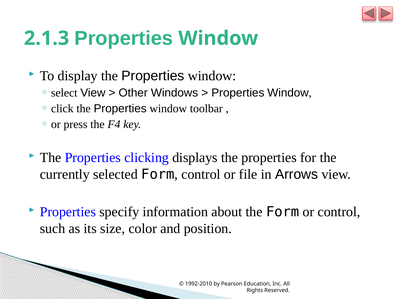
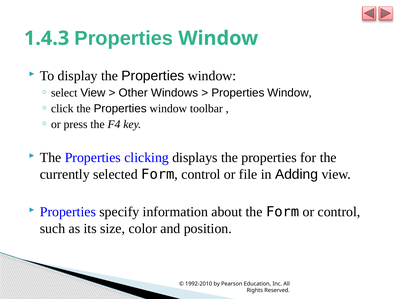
2.1.3: 2.1.3 -> 1.4.3
Arrows: Arrows -> Adding
